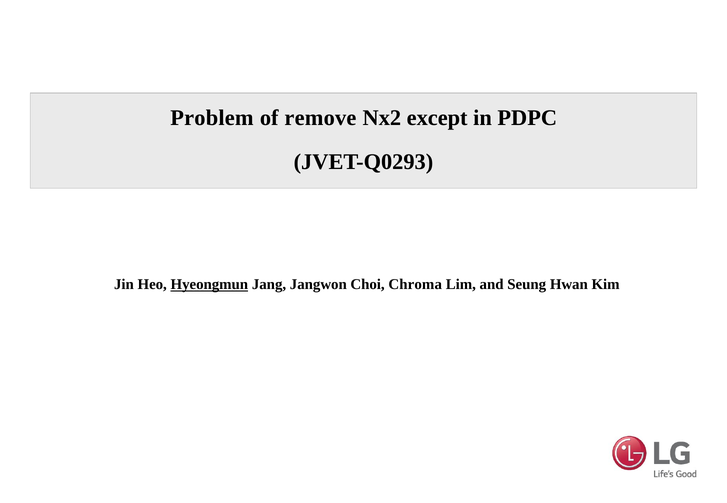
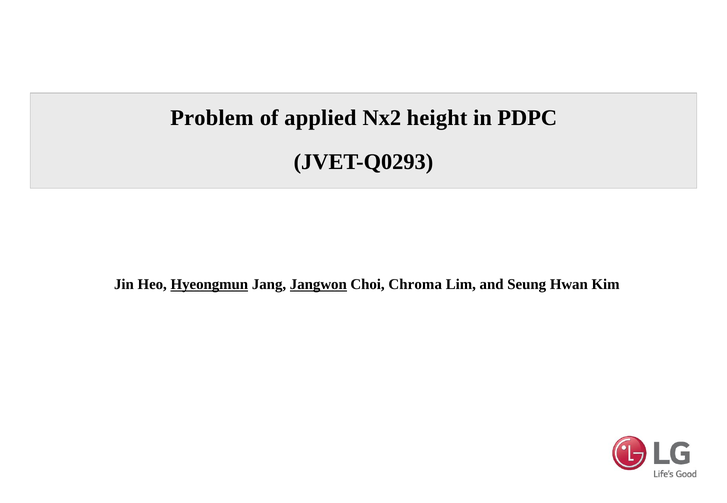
remove: remove -> applied
except: except -> height
Jangwon underline: none -> present
